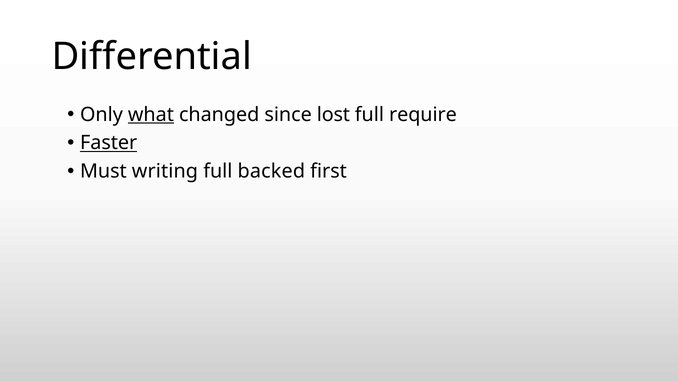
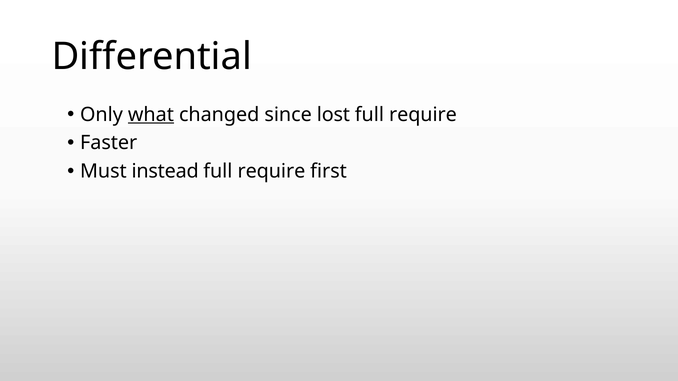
Faster underline: present -> none
writing: writing -> instead
backed at (271, 171): backed -> require
